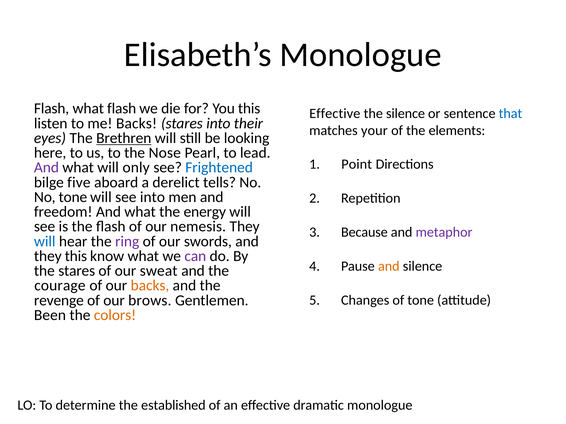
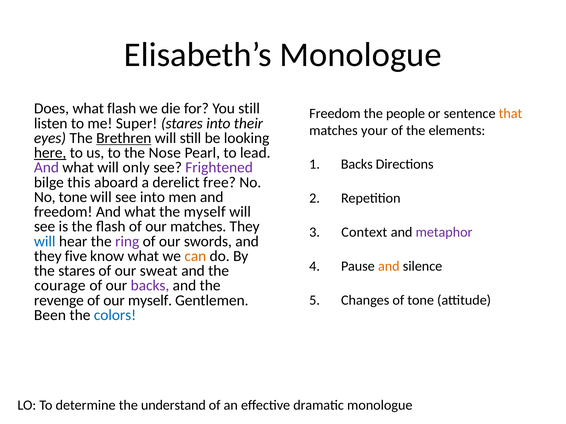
Flash at (52, 109): Flash -> Does
You this: this -> still
Effective at (335, 114): Effective -> Freedom
the silence: silence -> people
that colour: blue -> orange
me Backs: Backs -> Super
here underline: none -> present
Point at (357, 165): Point -> Backs
Frightened colour: blue -> purple
five: five -> this
tells: tells -> free
the energy: energy -> myself
our nemesis: nemesis -> matches
Because: Because -> Context
they this: this -> five
can colour: purple -> orange
backs at (150, 286) colour: orange -> purple
our brows: brows -> myself
colors colour: orange -> blue
established: established -> understand
